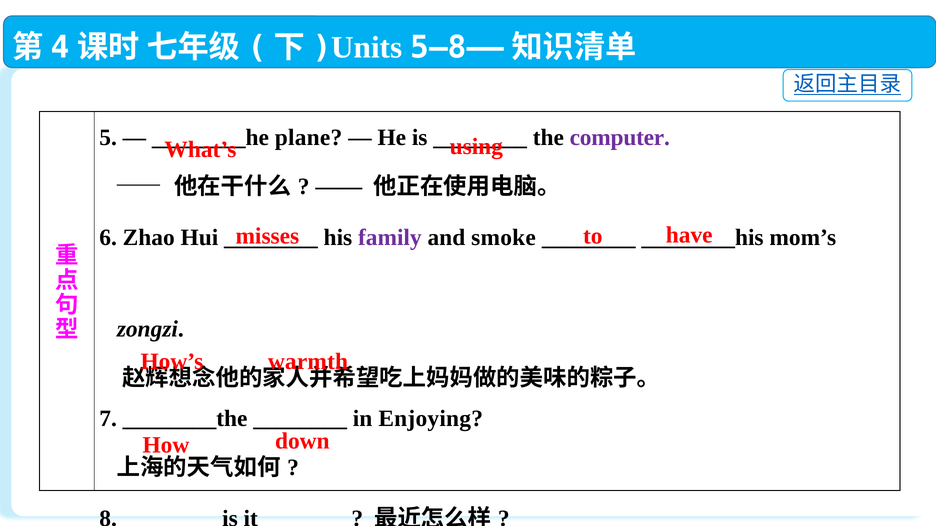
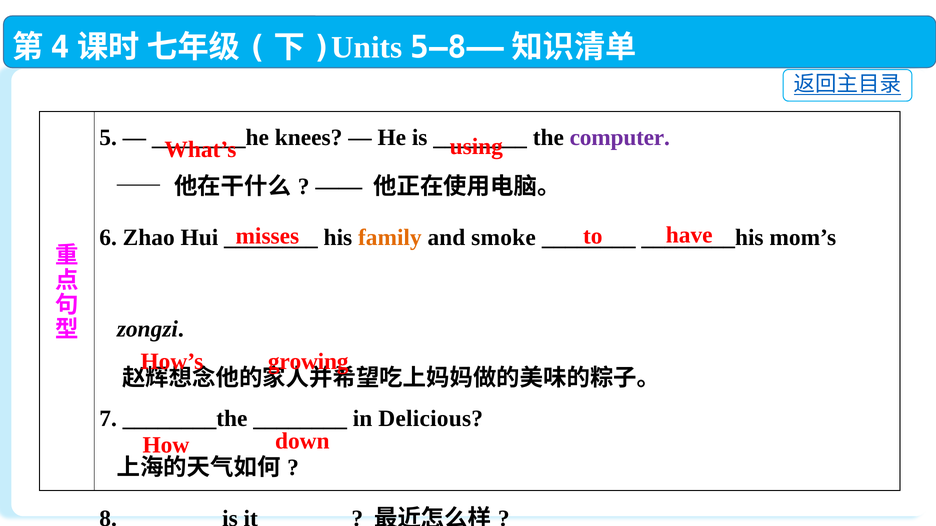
plane: plane -> knees
family colour: purple -> orange
warmth: warmth -> growing
Enjoying: Enjoying -> Delicious
